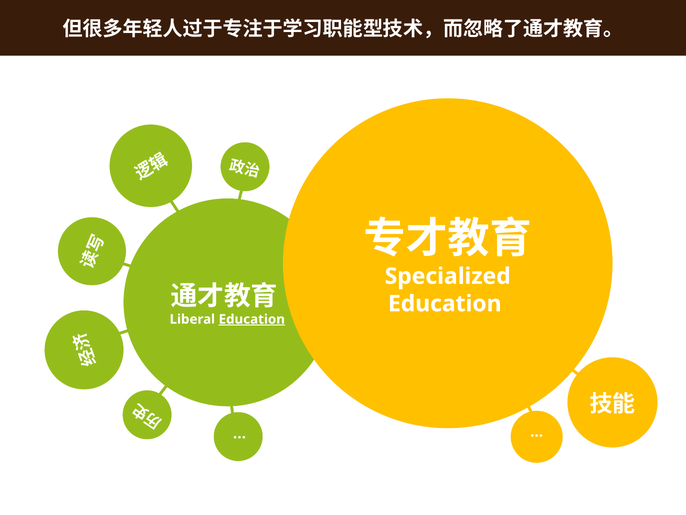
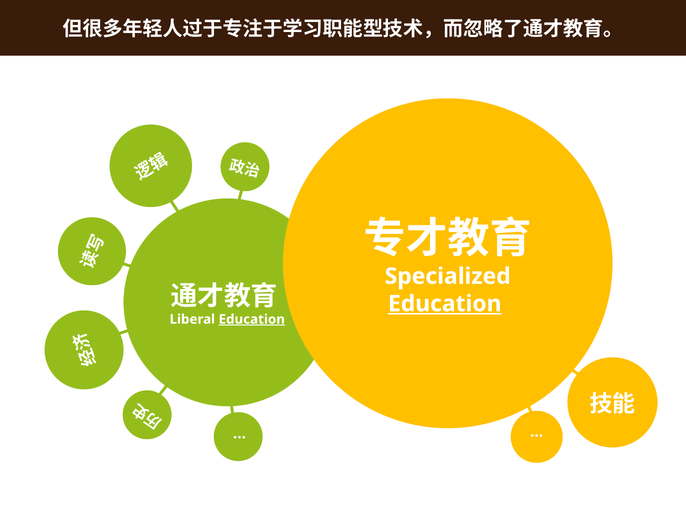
Education at (445, 303) underline: none -> present
